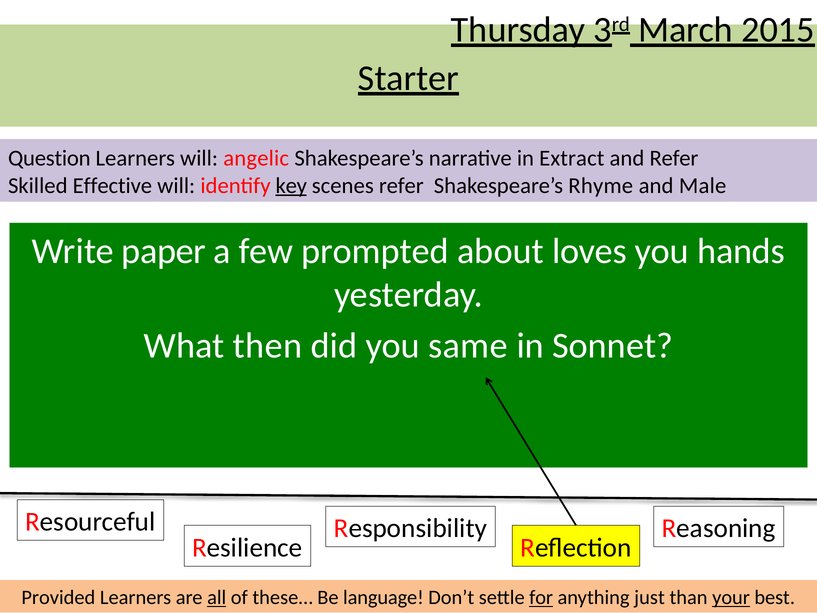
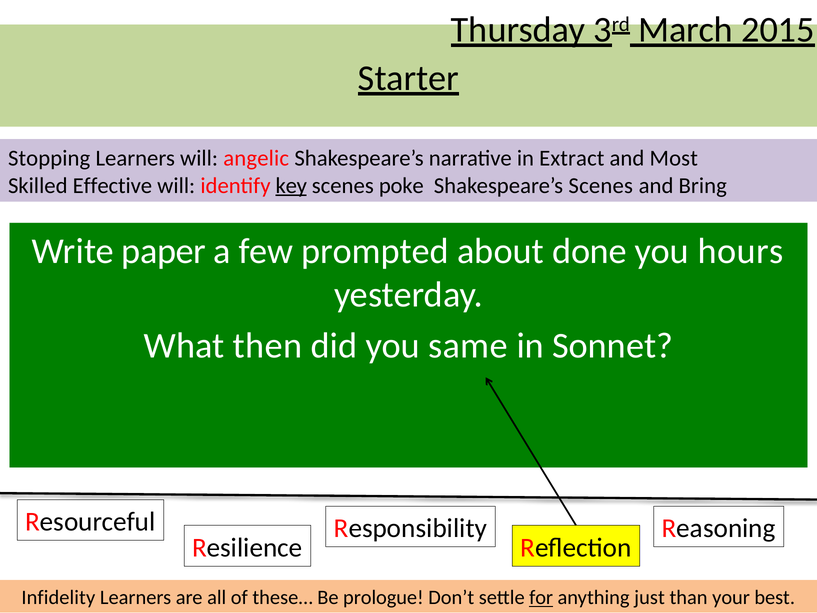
Question: Question -> Stopping
and Refer: Refer -> Most
scenes refer: refer -> poke
Shakespeare’s Rhyme: Rhyme -> Scenes
Male: Male -> Bring
loves: loves -> done
hands: hands -> hours
Provided: Provided -> Infidelity
all underline: present -> none
language: language -> prologue
your underline: present -> none
